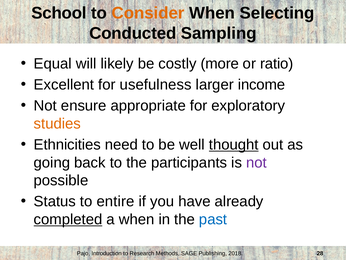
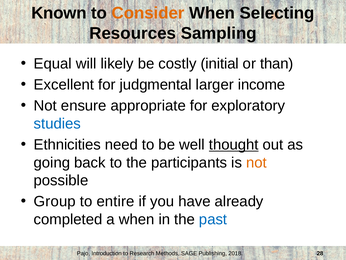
School: School -> Known
Conducted: Conducted -> Resources
more: more -> initial
ratio: ratio -> than
usefulness: usefulness -> judgmental
studies colour: orange -> blue
not at (256, 162) colour: purple -> orange
Status: Status -> Group
completed underline: present -> none
